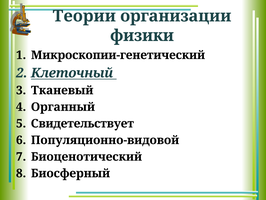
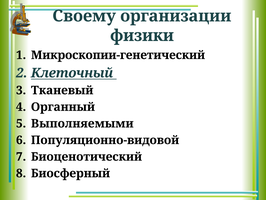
Теории: Теории -> Своему
Свидетельствует: Свидетельствует -> Выполняемыми
